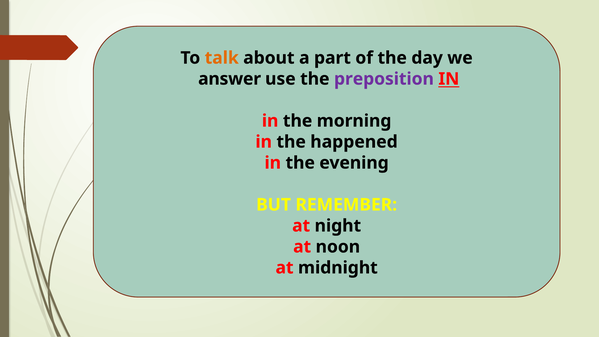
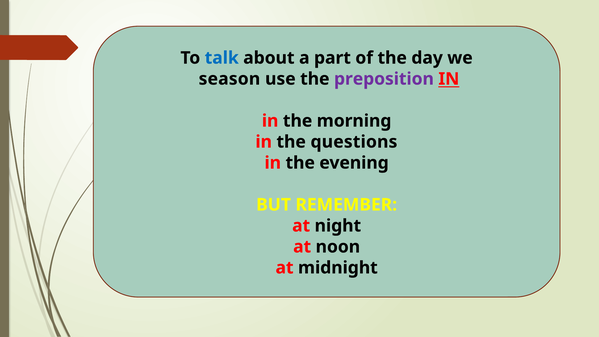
talk colour: orange -> blue
answer: answer -> season
happened: happened -> questions
